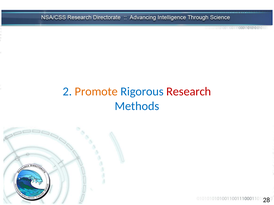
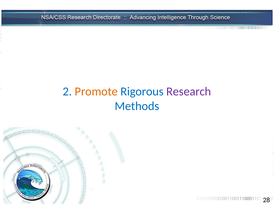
Research colour: red -> purple
